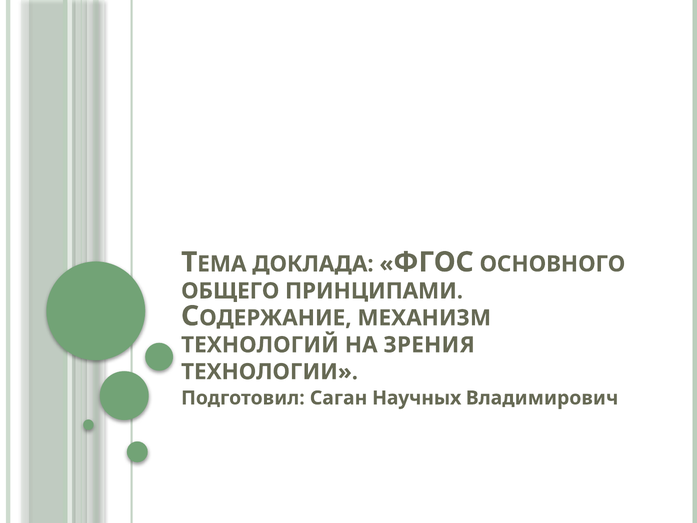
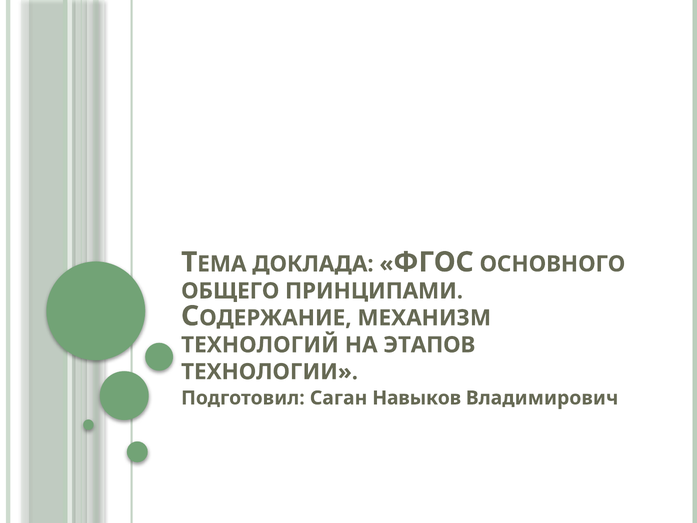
ЗРЕНИЯ: ЗРЕНИЯ -> ЭТАПОВ
Научных: Научных -> Навыков
